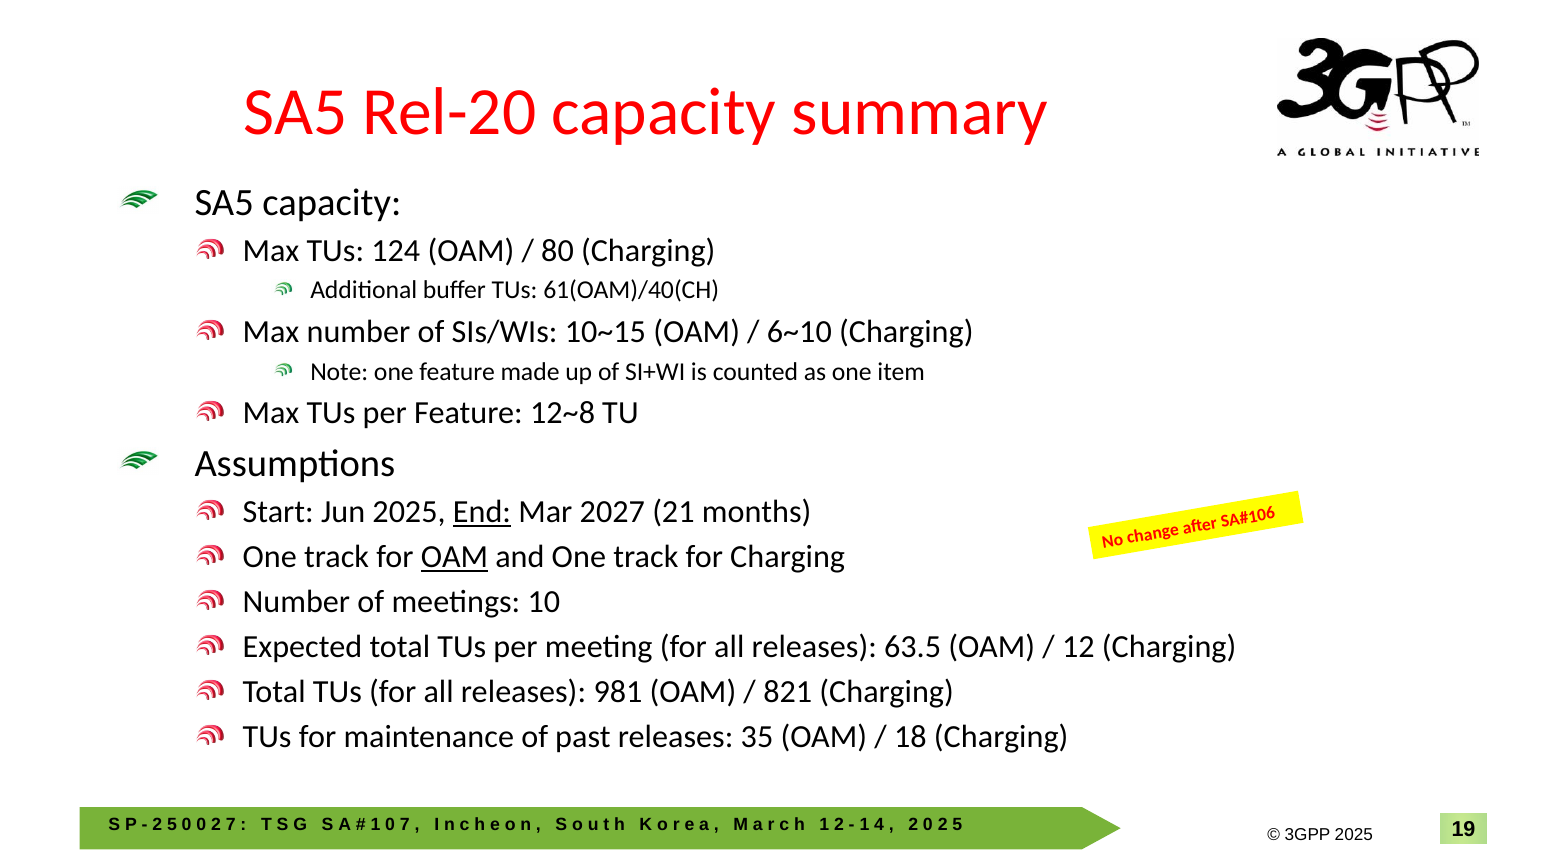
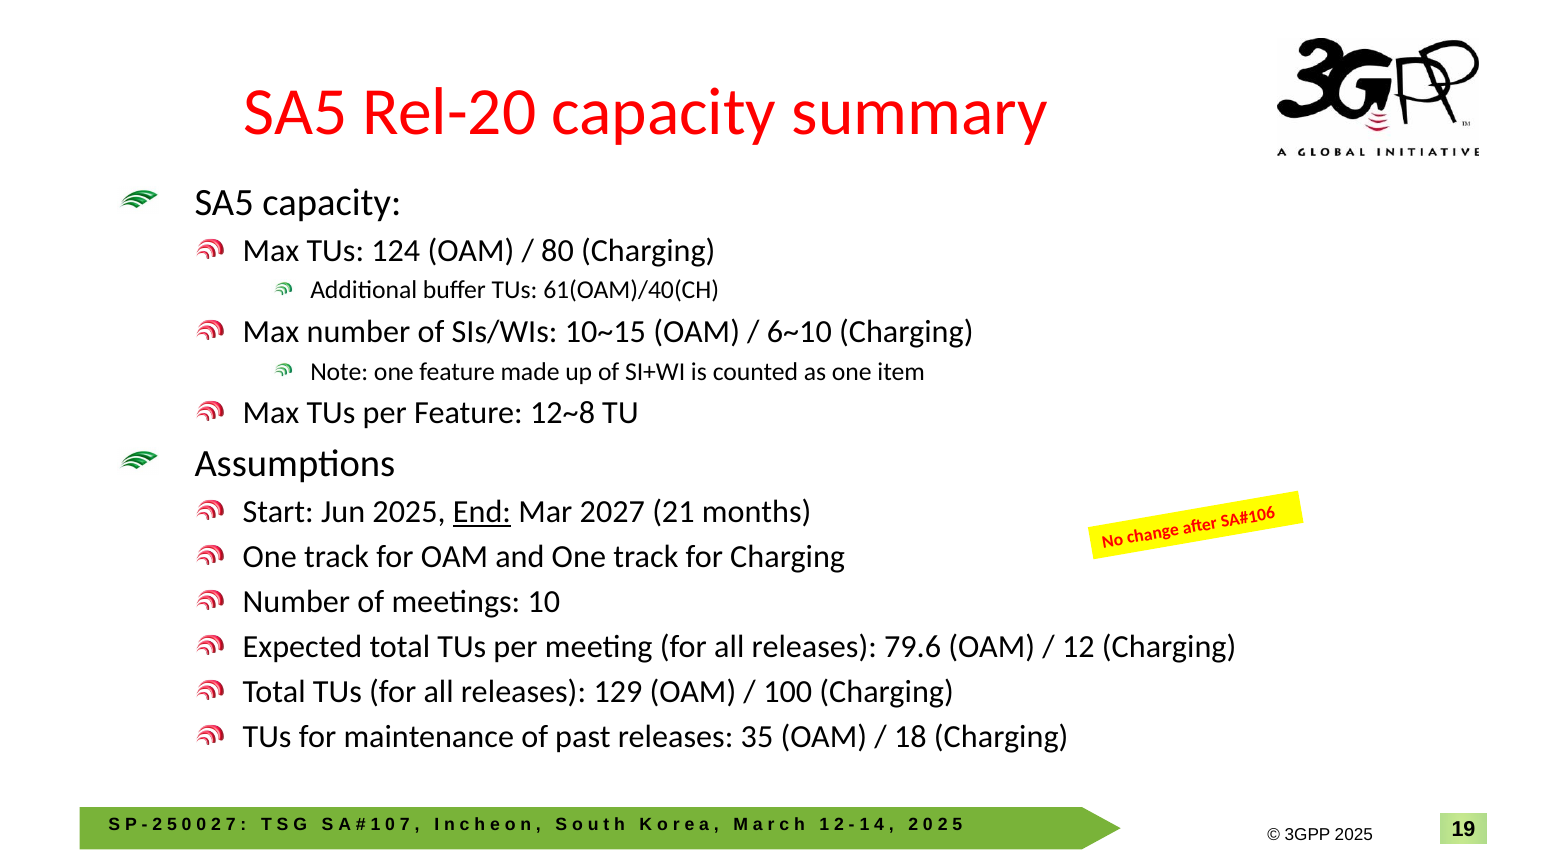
OAM at (455, 557) underline: present -> none
63.5: 63.5 -> 79.6
981: 981 -> 129
821: 821 -> 100
